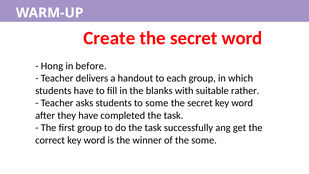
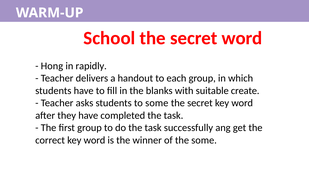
Create: Create -> School
before: before -> rapidly
rather: rather -> create
